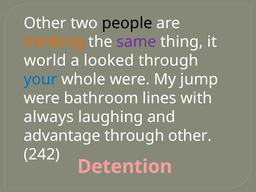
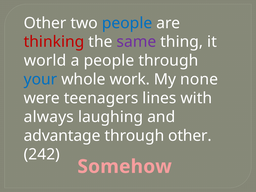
people at (127, 23) colour: black -> blue
thinking colour: orange -> red
a looked: looked -> people
whole were: were -> work
jump: jump -> none
bathroom: bathroom -> teenagers
Detention: Detention -> Somehow
